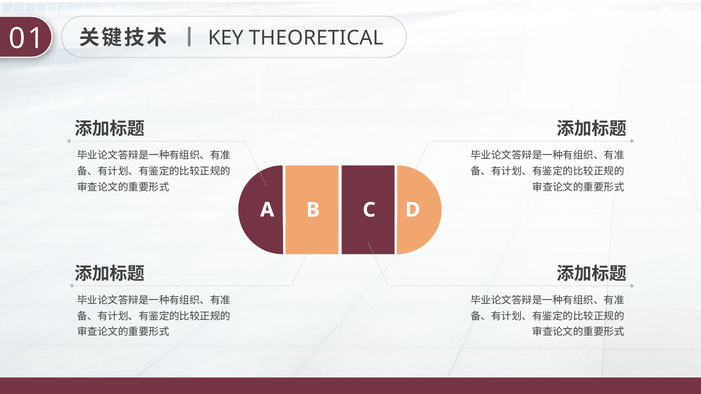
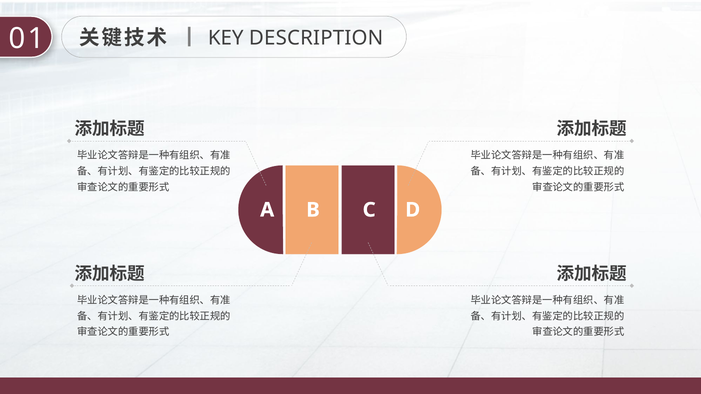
THEORETICAL: THEORETICAL -> DESCRIPTION
